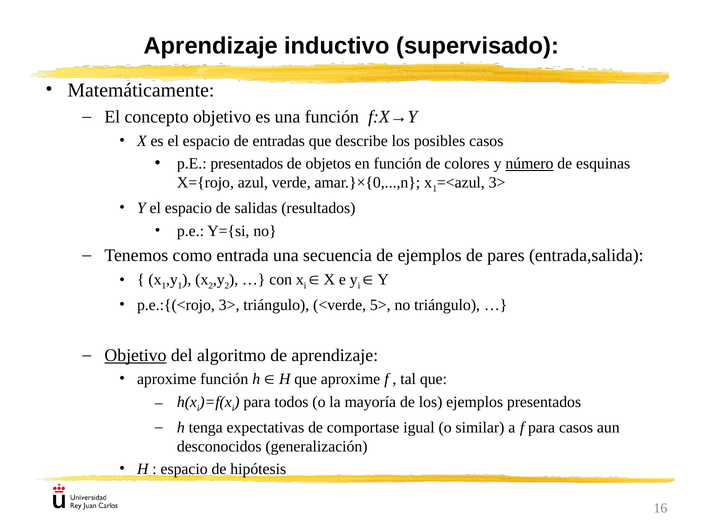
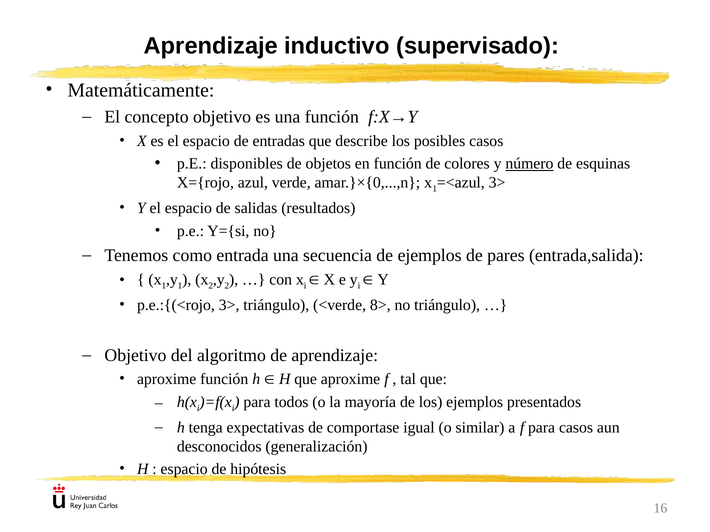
p.E presentados: presentados -> disponibles
5>: 5> -> 8>
Objetivo at (135, 356) underline: present -> none
